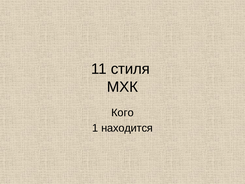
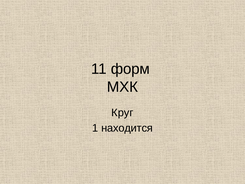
стиля: стиля -> форм
Кого: Кого -> Круг
